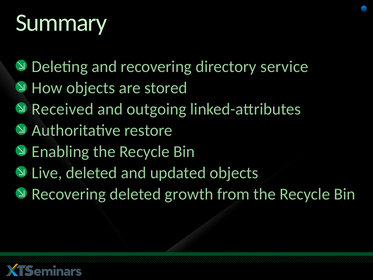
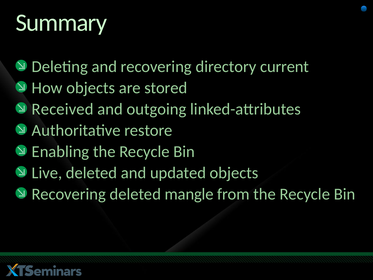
service: service -> current
growth: growth -> mangle
